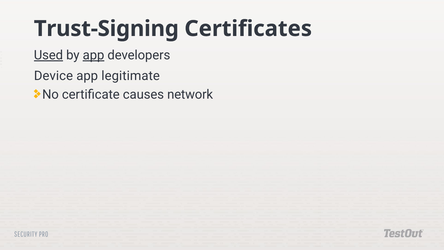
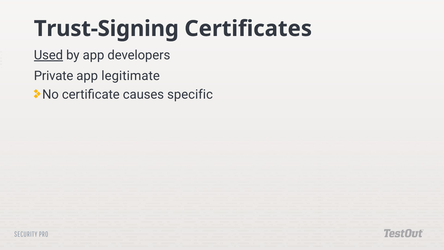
app at (94, 55) underline: present -> none
Device: Device -> Private
network: network -> specific
